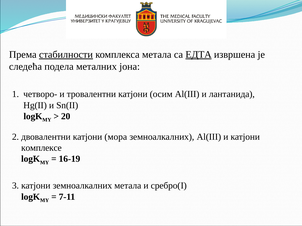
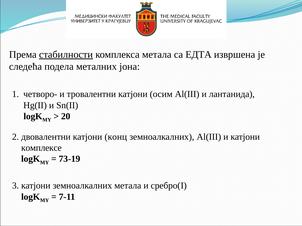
ЕДТА underline: present -> none
мора: мора -> конц
16-19: 16-19 -> 73-19
